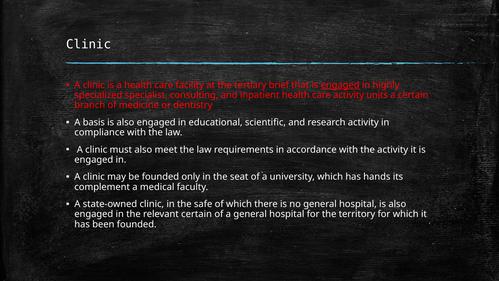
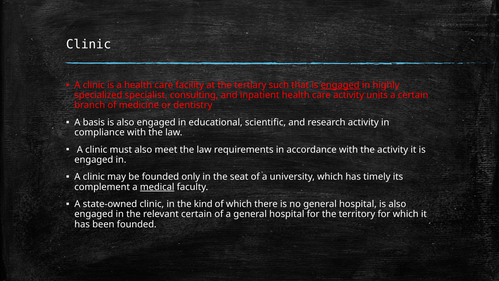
brief: brief -> such
hands: hands -> timely
medical underline: none -> present
safe: safe -> kind
